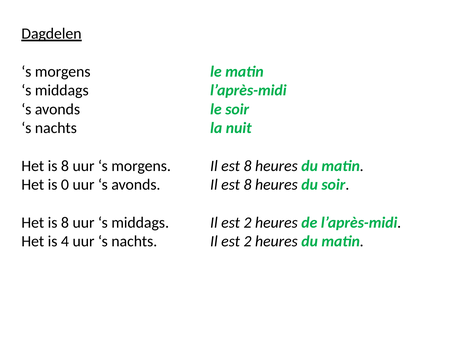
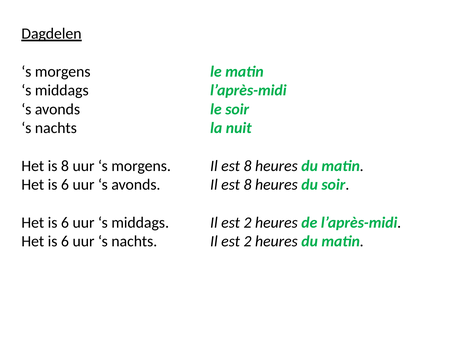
0 at (65, 185): 0 -> 6
8 at (65, 223): 8 -> 6
4 at (65, 241): 4 -> 6
